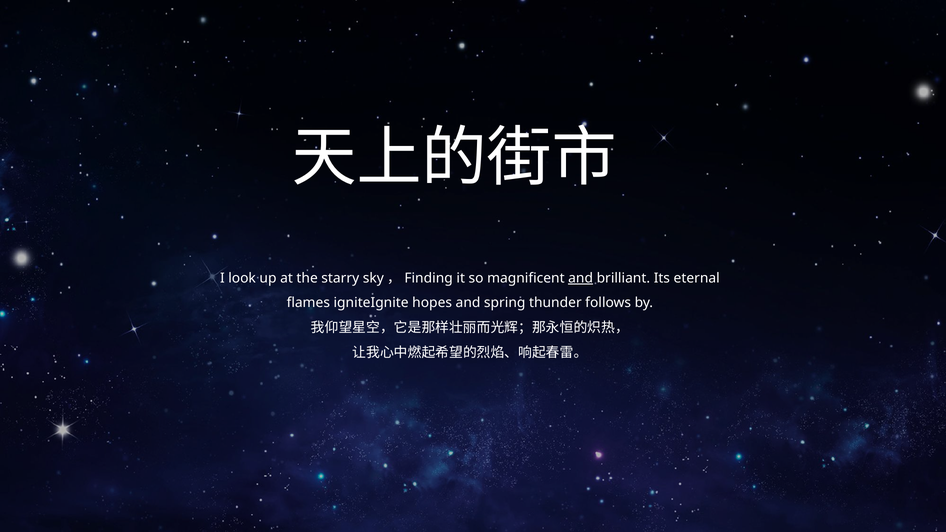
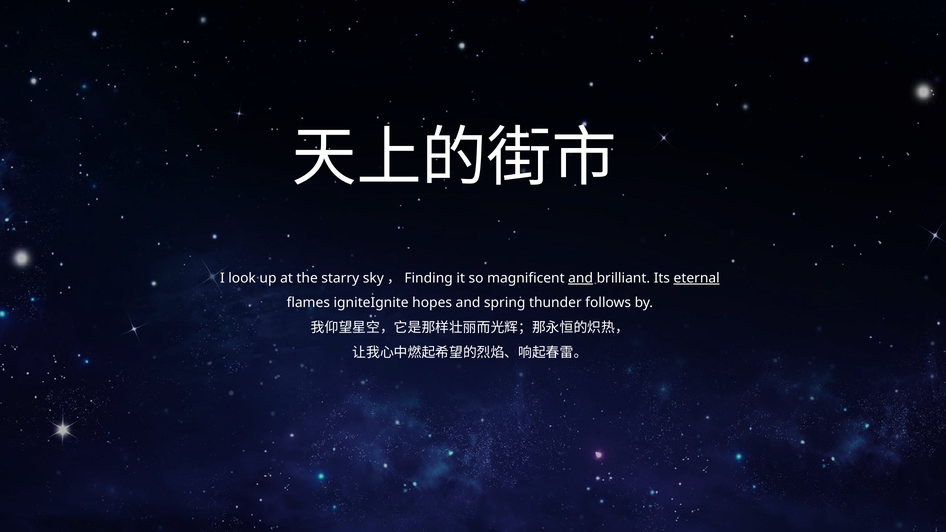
eternal underline: none -> present
